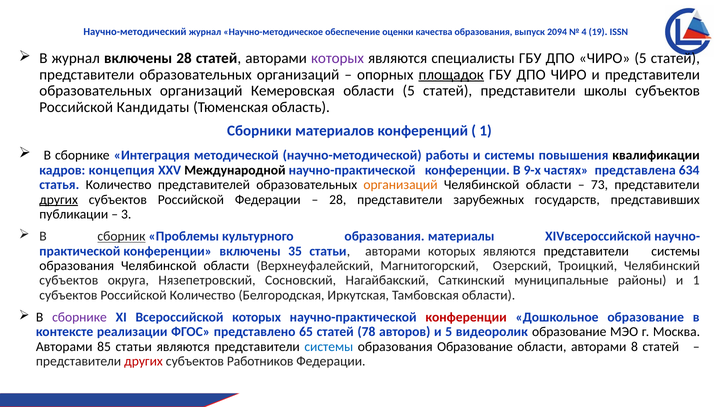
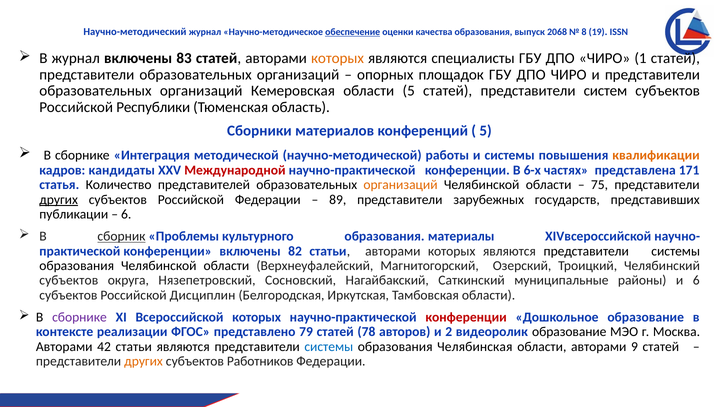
обеспечение underline: none -> present
2094: 2094 -> 2068
4: 4 -> 8
включены 28: 28 -> 83
которых at (338, 58) colour: purple -> orange
ЧИРО 5: 5 -> 1
площадок underline: present -> none
школы: школы -> систем
Кандидаты: Кандидаты -> Республики
1 at (486, 131): 1 -> 5
квалификации colour: black -> orange
концепция: концепция -> кандидаты
Международной colour: black -> red
9-х: 9-х -> 6-х
634: 634 -> 171
73: 73 -> 75
28 at (338, 199): 28 -> 89
3 at (126, 214): 3 -> 6
35: 35 -> 82
и 1: 1 -> 6
Российской Количество: Количество -> Дисциплин
65: 65 -> 79
и 5: 5 -> 2
85: 85 -> 42
образования Образование: Образование -> Челябинская
8: 8 -> 9
других at (144, 361) colour: red -> orange
